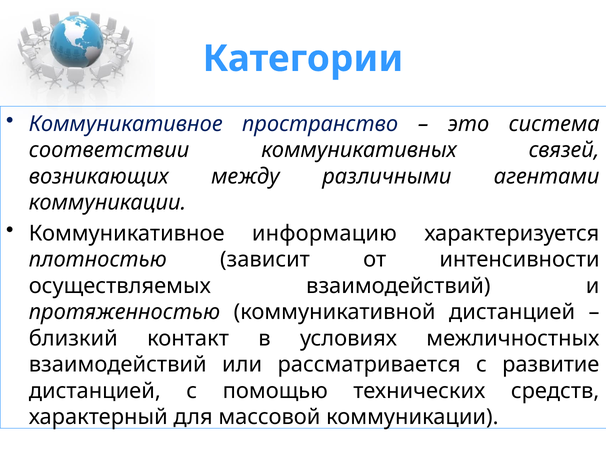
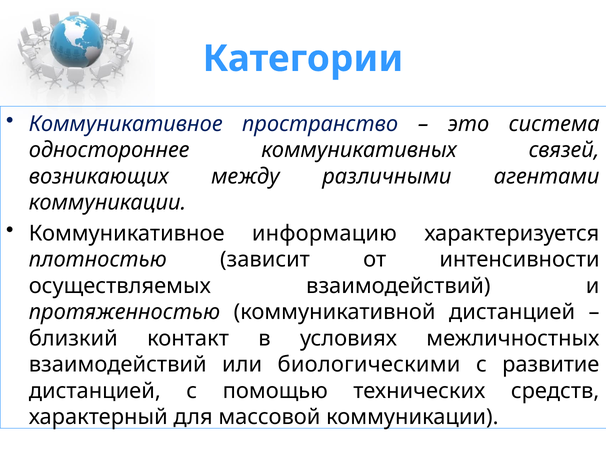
соответствии: соответствии -> одностороннее
рассматривается: рассматривается -> биологическими
